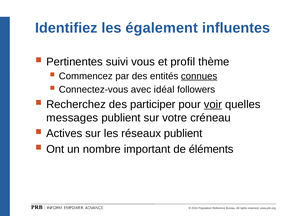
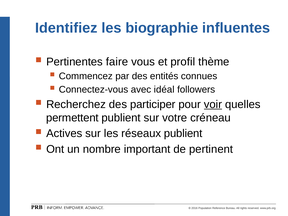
également: également -> biographie
suivi: suivi -> faire
connues underline: present -> none
messages: messages -> permettent
éléments: éléments -> pertinent
